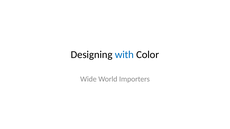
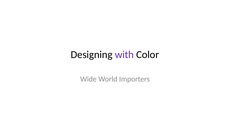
with colour: blue -> purple
